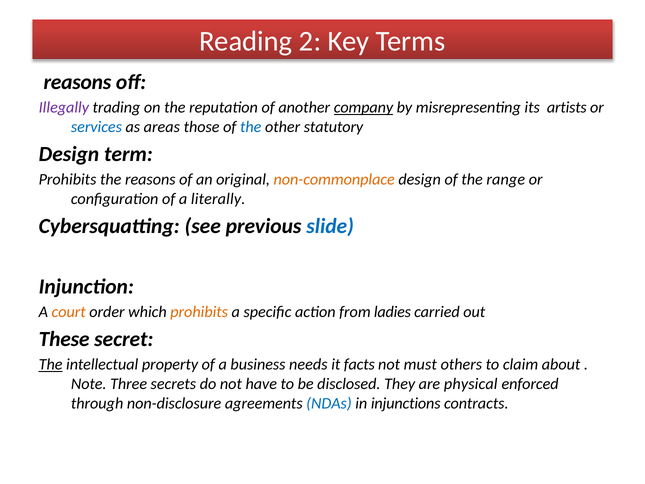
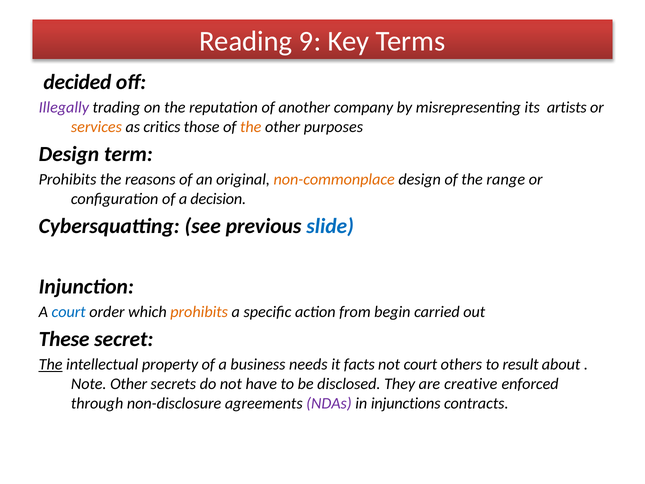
2: 2 -> 9
reasons at (77, 82): reasons -> decided
company underline: present -> none
services colour: blue -> orange
areas: areas -> critics
the at (251, 127) colour: blue -> orange
statutory: statutory -> purposes
literally: literally -> decision
court at (69, 312) colour: orange -> blue
ladies: ladies -> begin
not must: must -> court
claim: claim -> result
Note Three: Three -> Other
physical: physical -> creative
NDAs colour: blue -> purple
